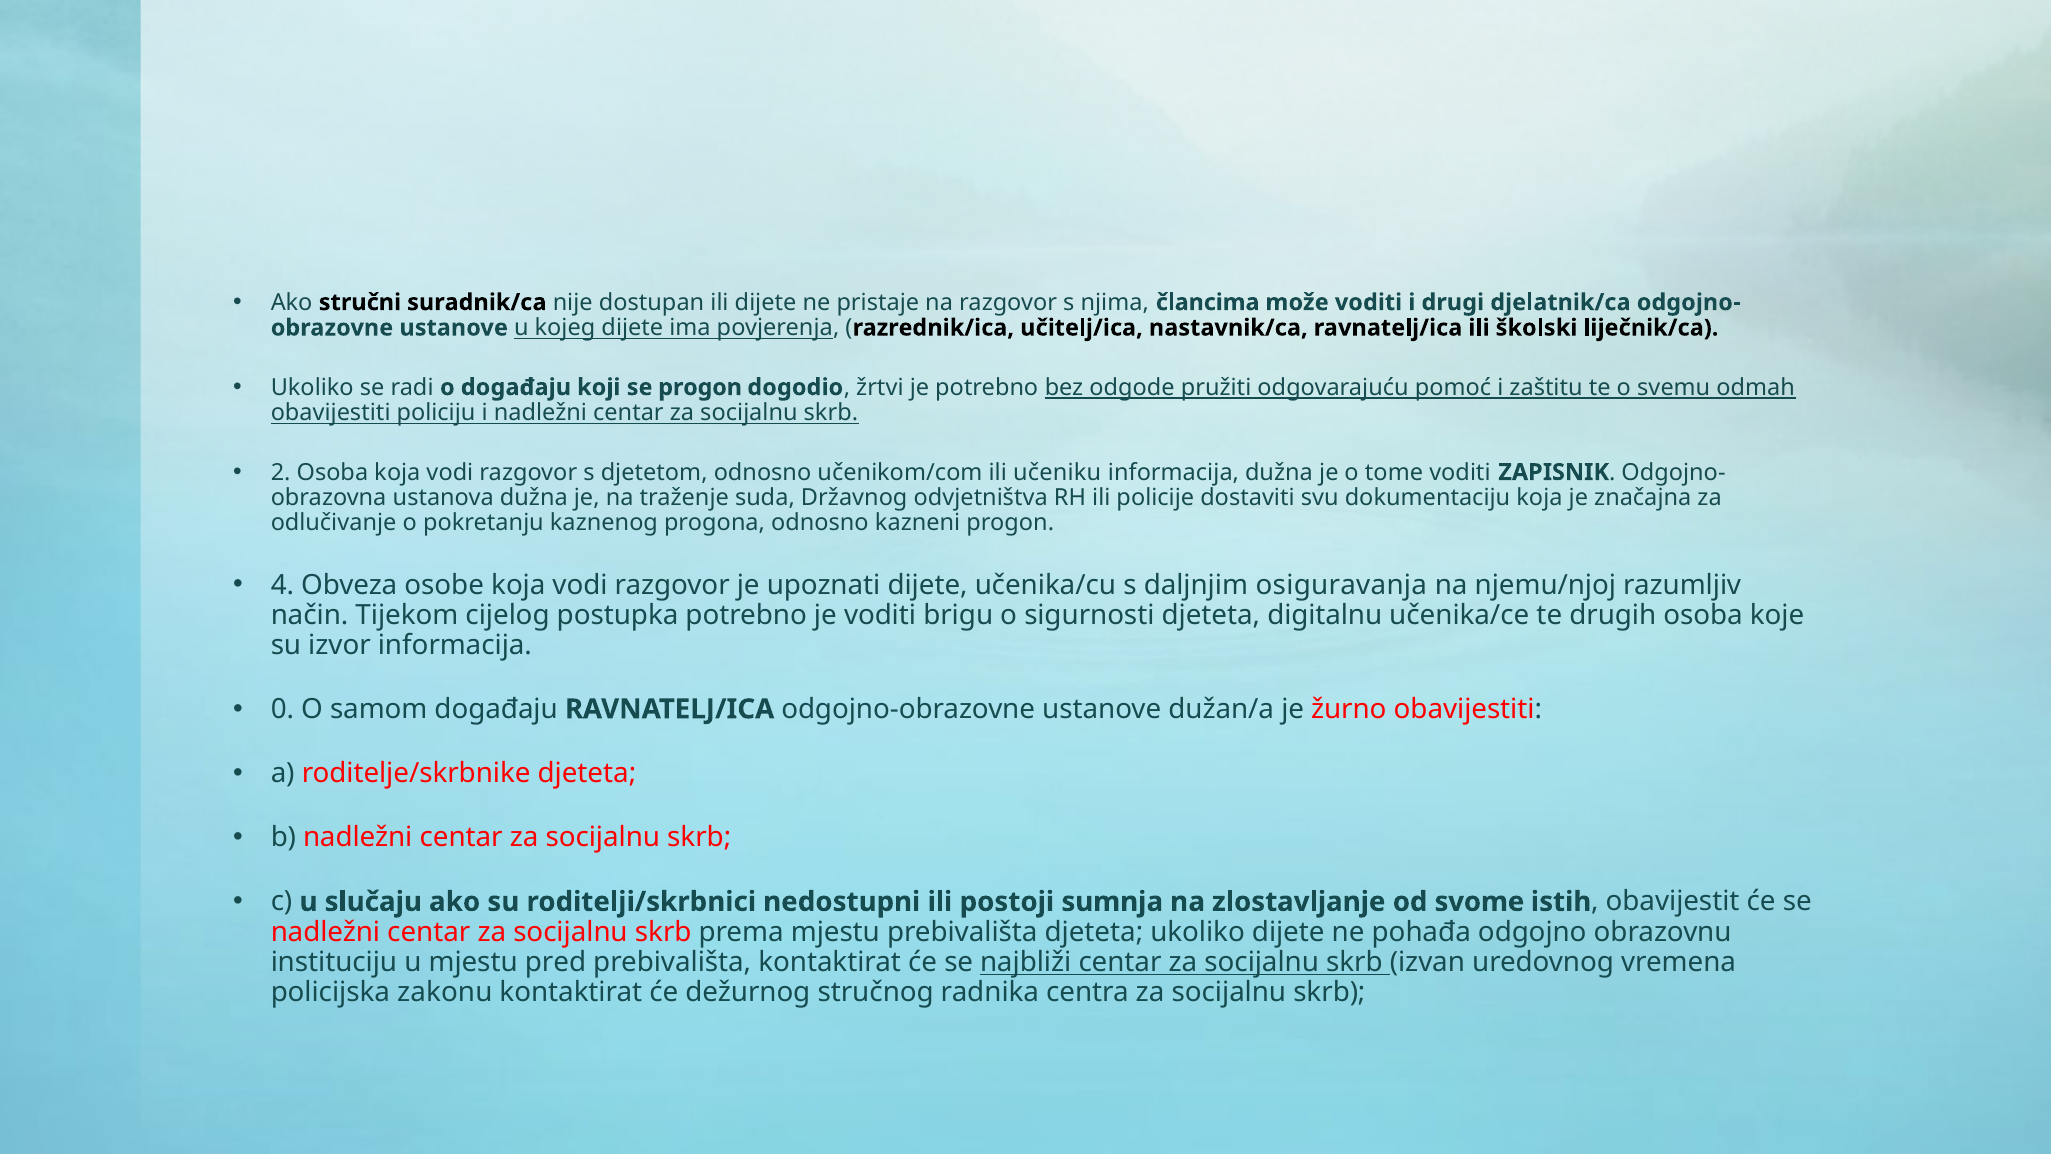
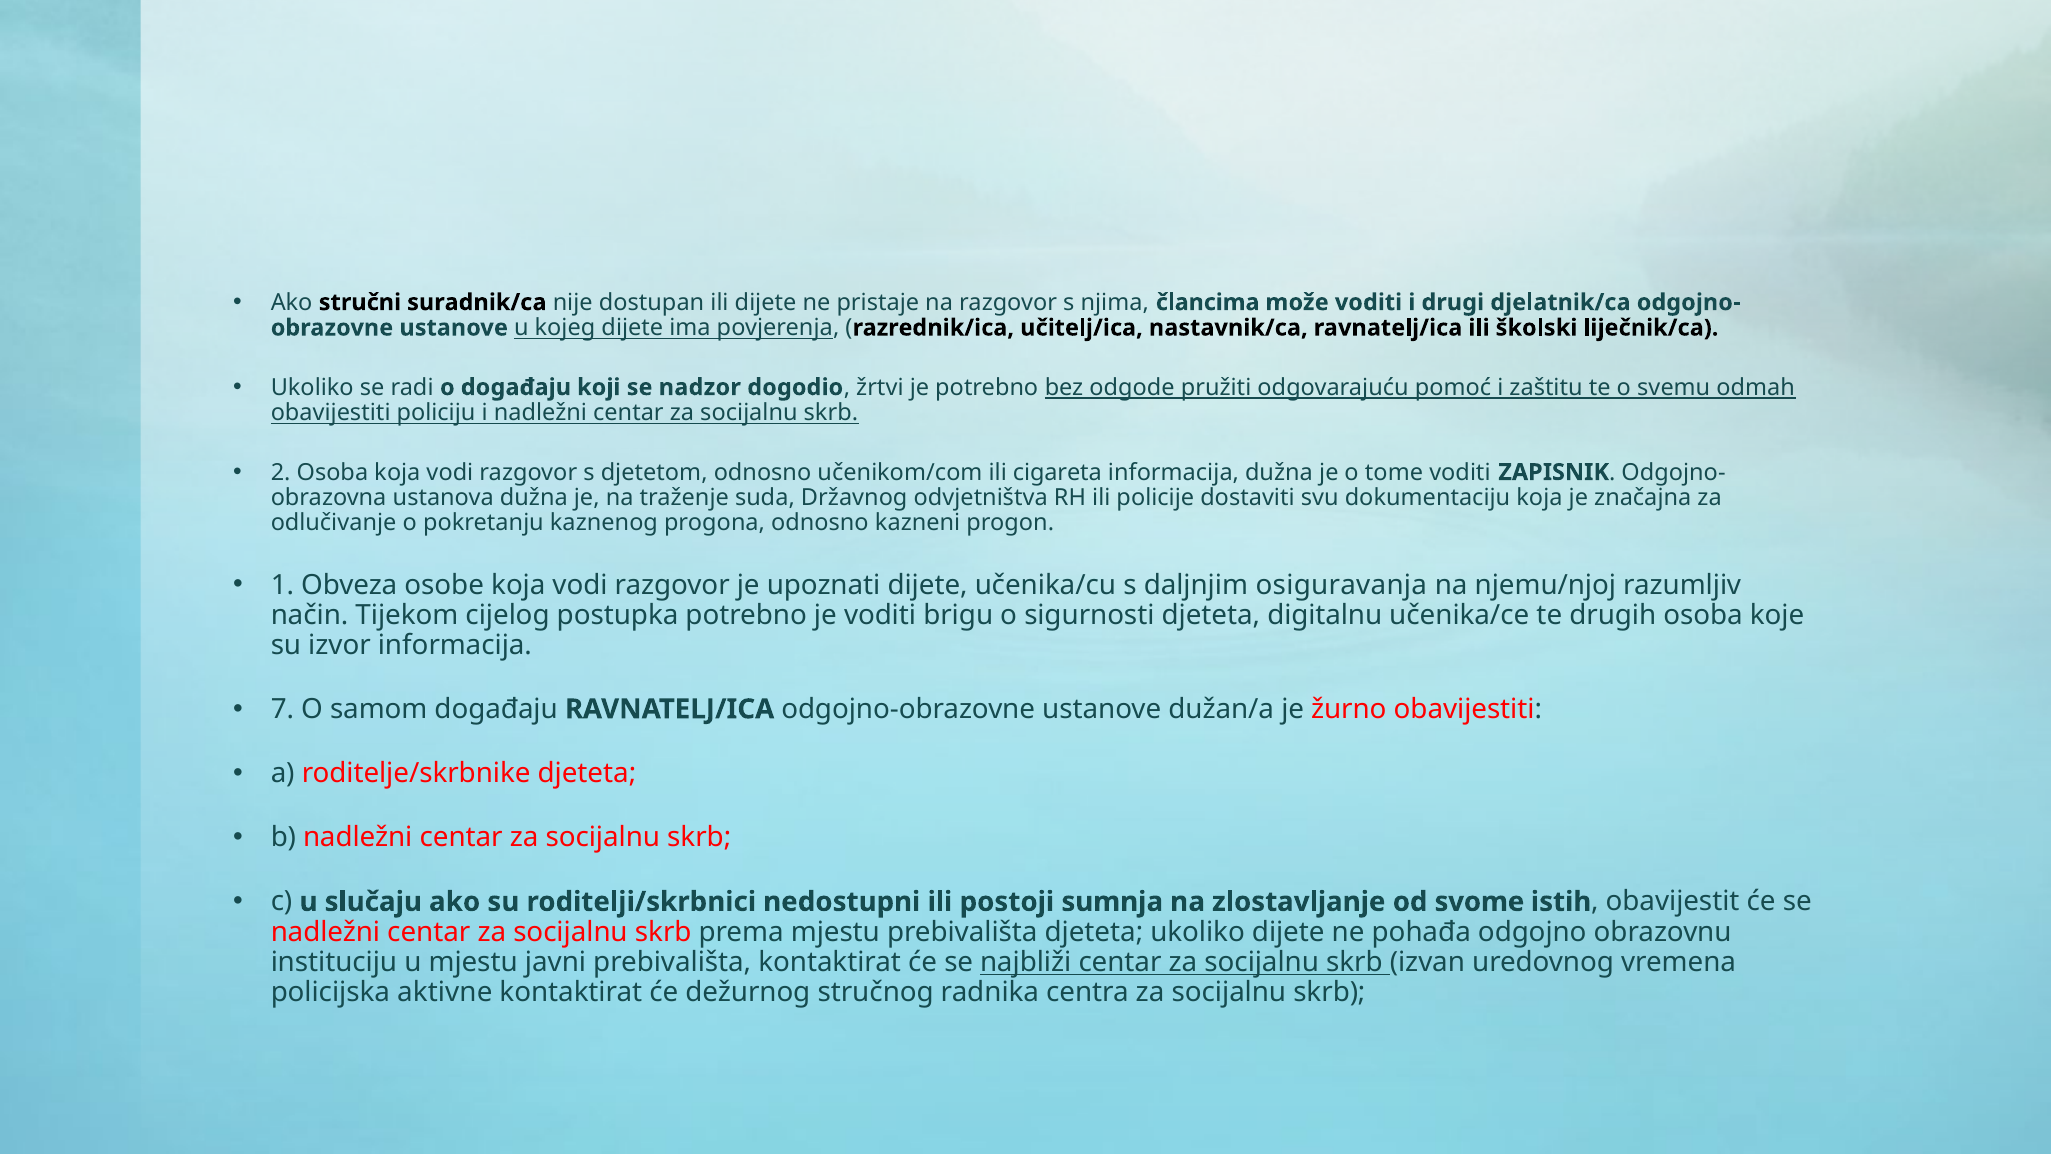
se progon: progon -> nadzor
učeniku: učeniku -> cigareta
4: 4 -> 1
0: 0 -> 7
pred: pred -> javni
zakonu: zakonu -> aktivne
